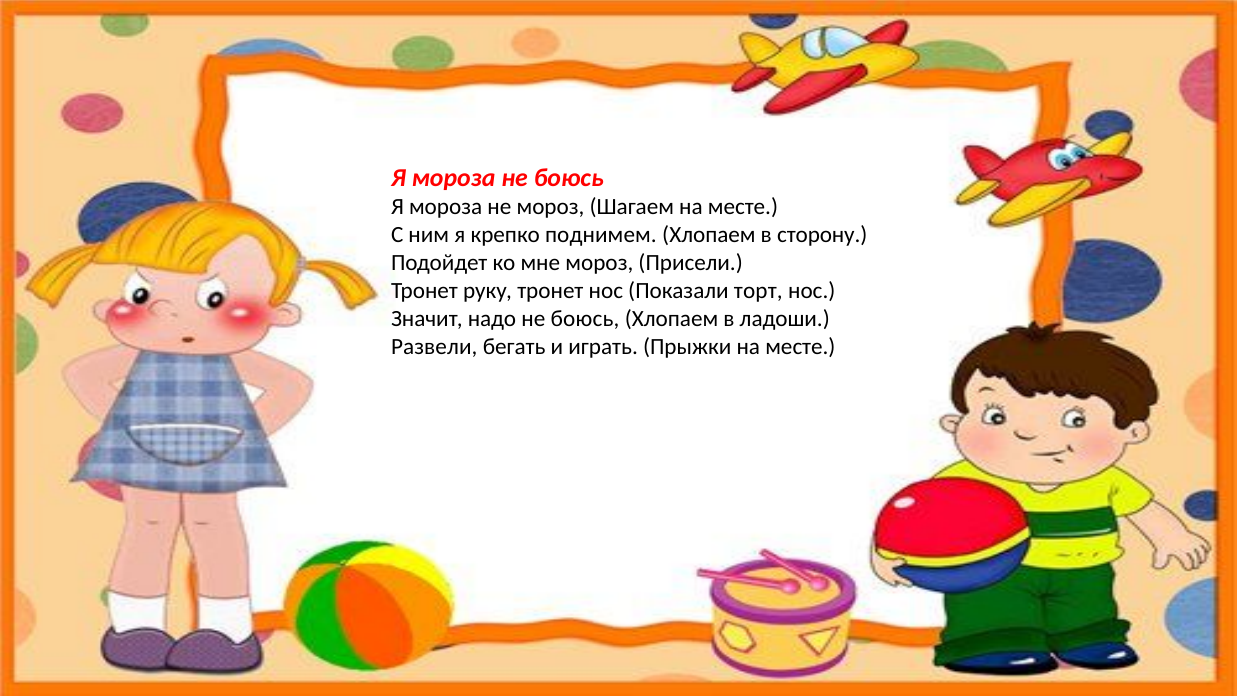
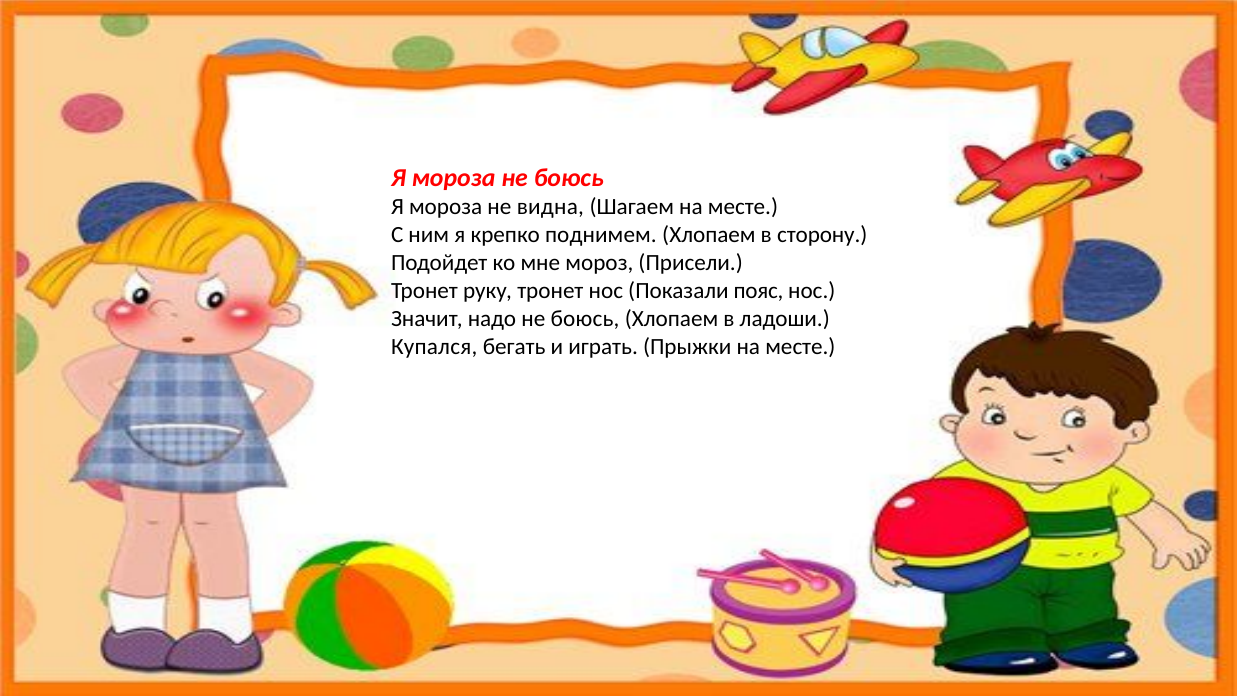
не мороз: мороз -> видна
торт: торт -> пояс
Развели: Развели -> Купался
